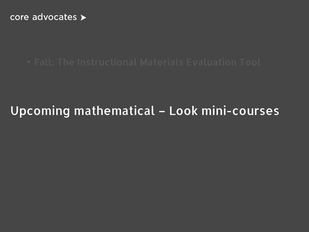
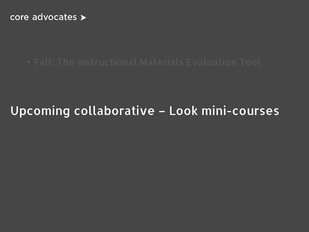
mathematical: mathematical -> collaborative
